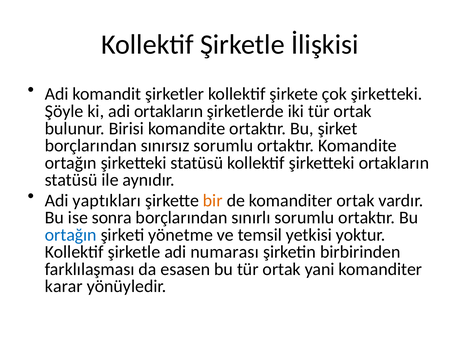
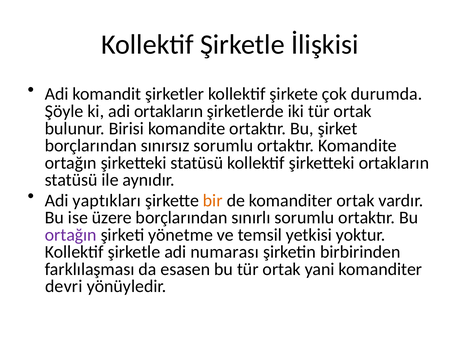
çok şirketteki: şirketteki -> durumda
sonra: sonra -> üzere
ortağın at (71, 235) colour: blue -> purple
karar: karar -> devri
